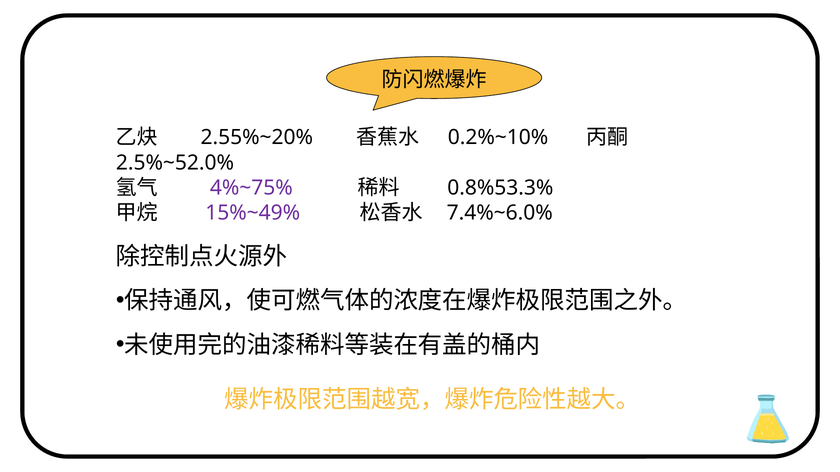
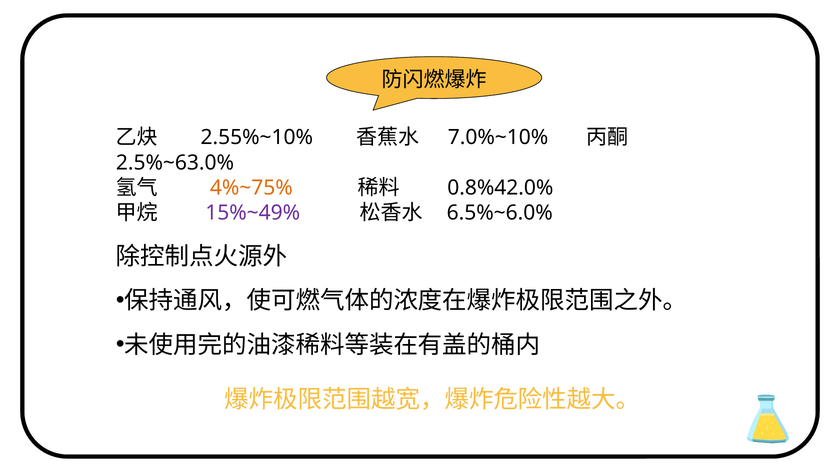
2.55%~20%: 2.55%~20% -> 2.55%~10%
0.2%~10%: 0.2%~10% -> 7.0%~10%
2.5%~52.0%: 2.5%~52.0% -> 2.5%~63.0%
4%~75% colour: purple -> orange
0.8%53.3%: 0.8%53.3% -> 0.8%42.0%
7.4%~6.0%: 7.4%~6.0% -> 6.5%~6.0%
